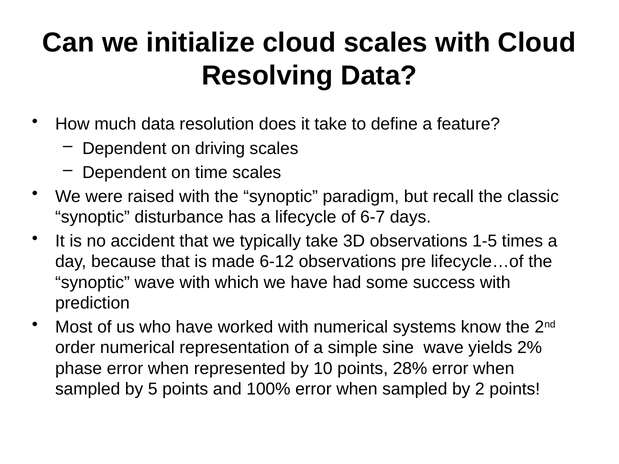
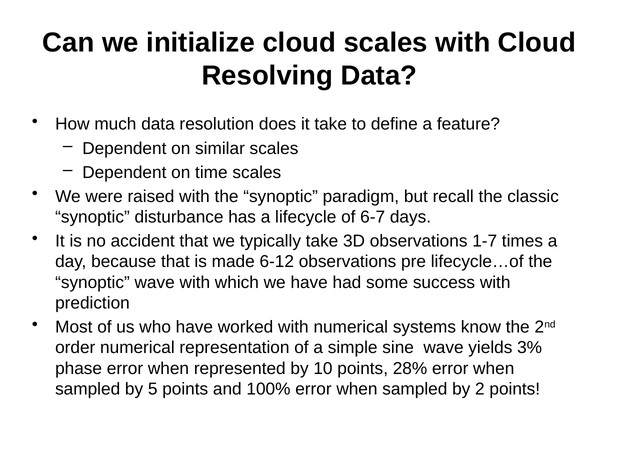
driving: driving -> similar
1-5: 1-5 -> 1-7
2%: 2% -> 3%
